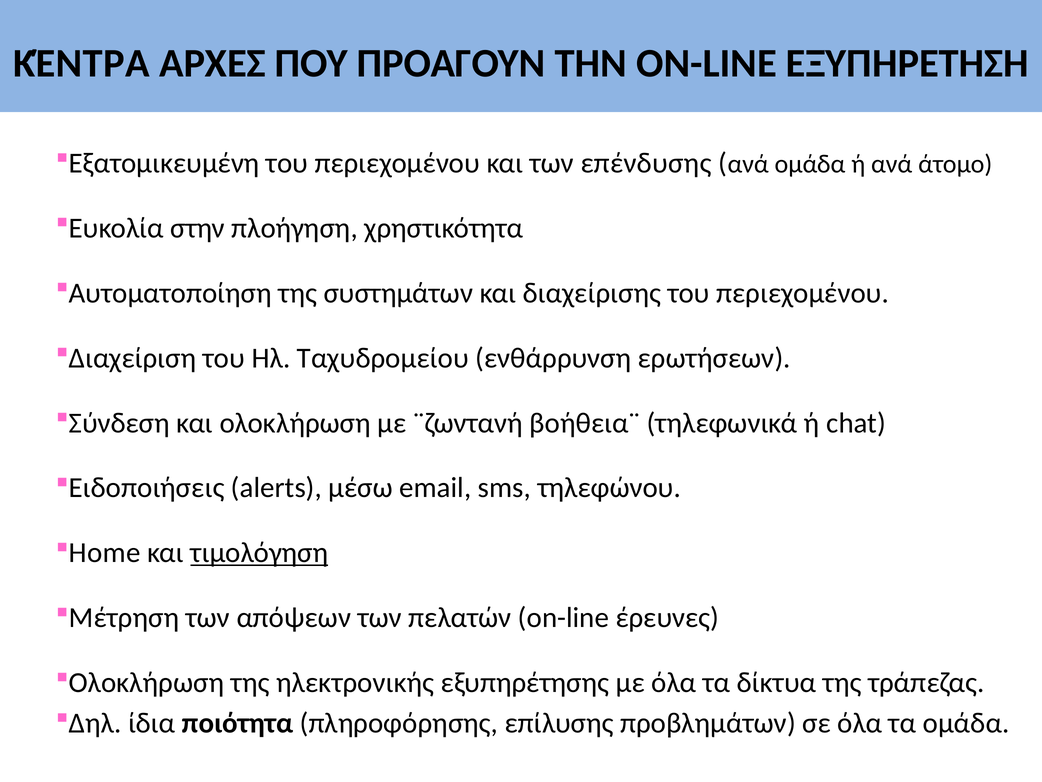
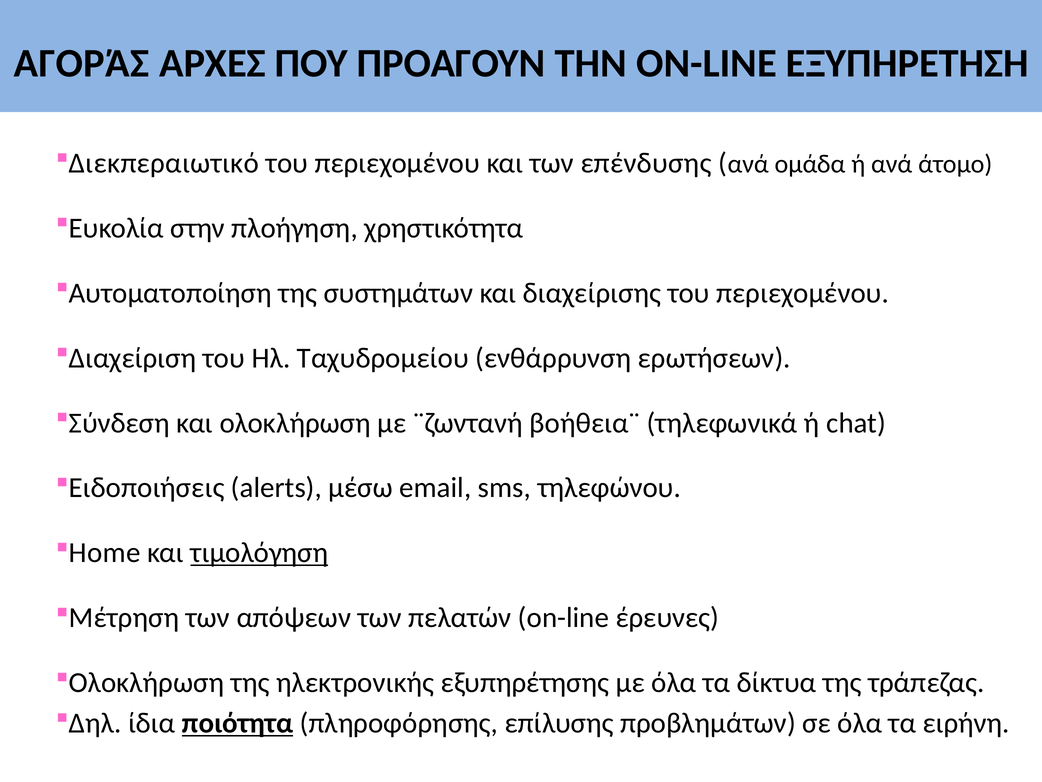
ΚΈΝΤΡΑ: ΚΈΝΤΡΑ -> ΑΓΟΡΆΣ
Εξατομικευμένη: Εξατομικευμένη -> Διεκπεραιωτικό
ποιότητα underline: none -> present
τα ομάδα: ομάδα -> ειρήνη
